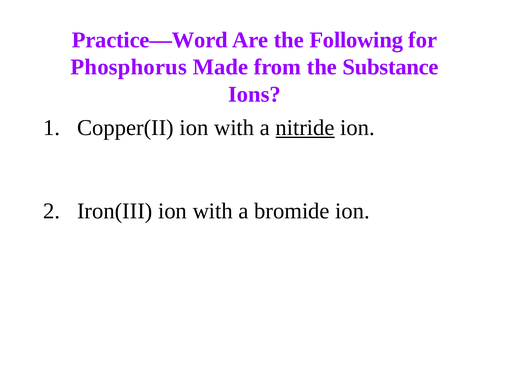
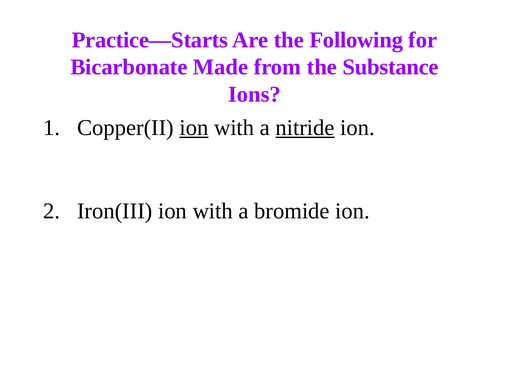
Practice—Word: Practice—Word -> Practice—Starts
Phosphorus: Phosphorus -> Bicarbonate
ion at (194, 128) underline: none -> present
